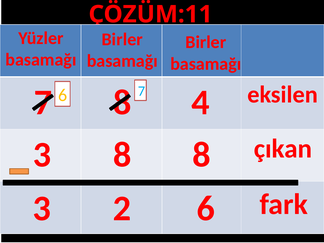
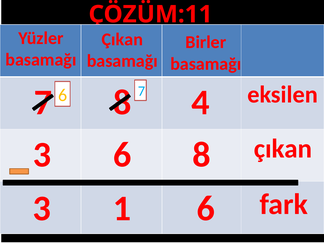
Birler at (122, 39): Birler -> Çıkan
3 8: 8 -> 6
2: 2 -> 1
